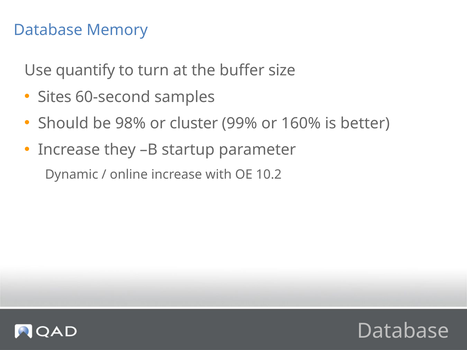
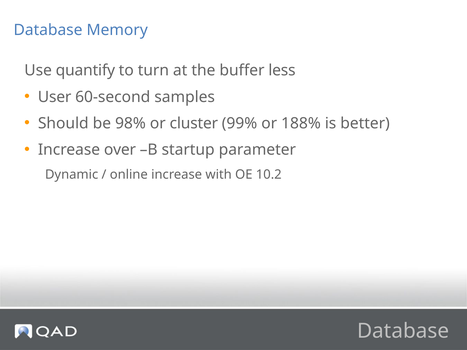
size: size -> less
Sites: Sites -> User
160%: 160% -> 188%
they: they -> over
